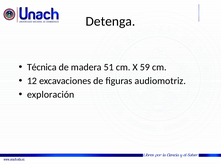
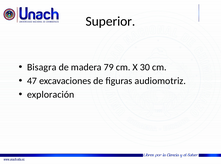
Detenga: Detenga -> Superior
Técnica: Técnica -> Bisagra
51: 51 -> 79
59: 59 -> 30
12: 12 -> 47
